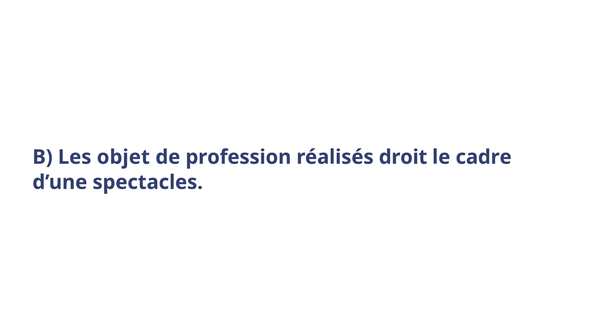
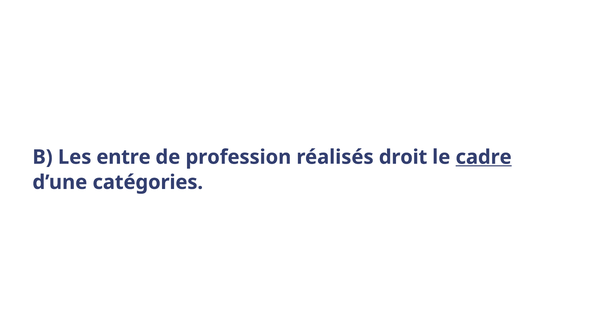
objet: objet -> entre
cadre underline: none -> present
spectacles: spectacles -> catégories
